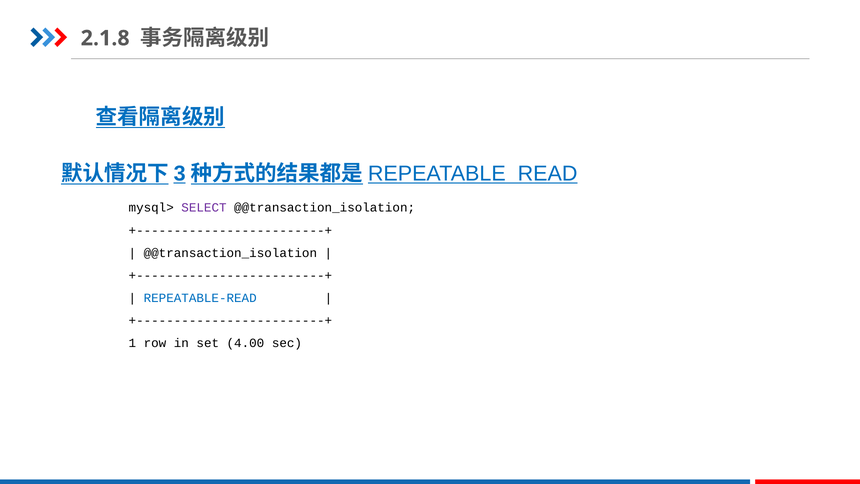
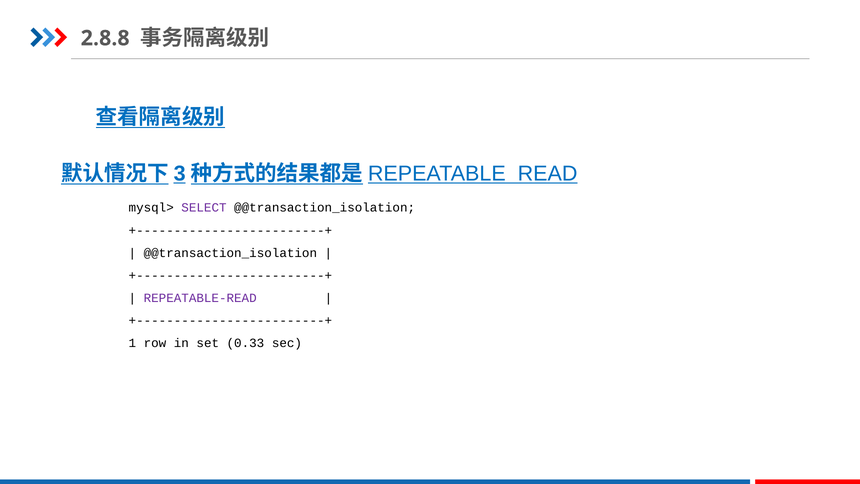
2.1.8: 2.1.8 -> 2.8.8
REPEATABLE-READ colour: blue -> purple
4.00: 4.00 -> 0.33
